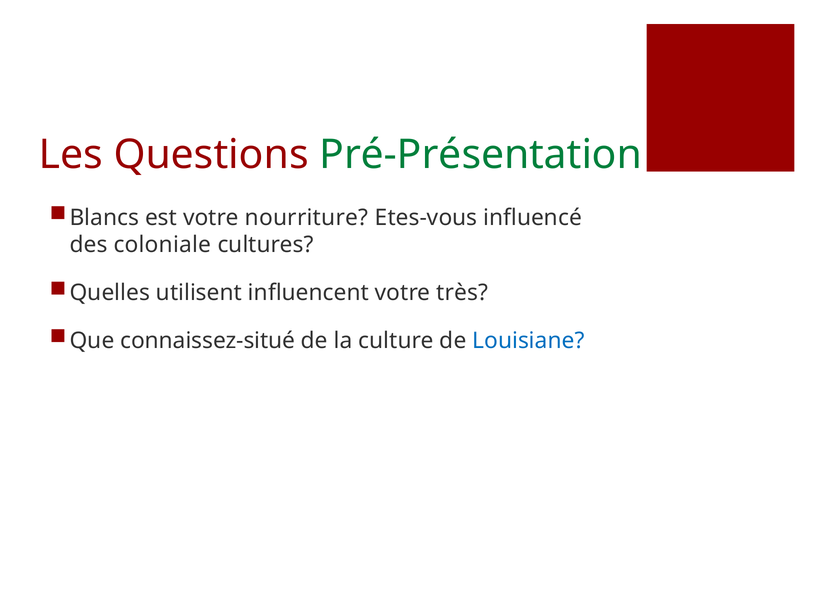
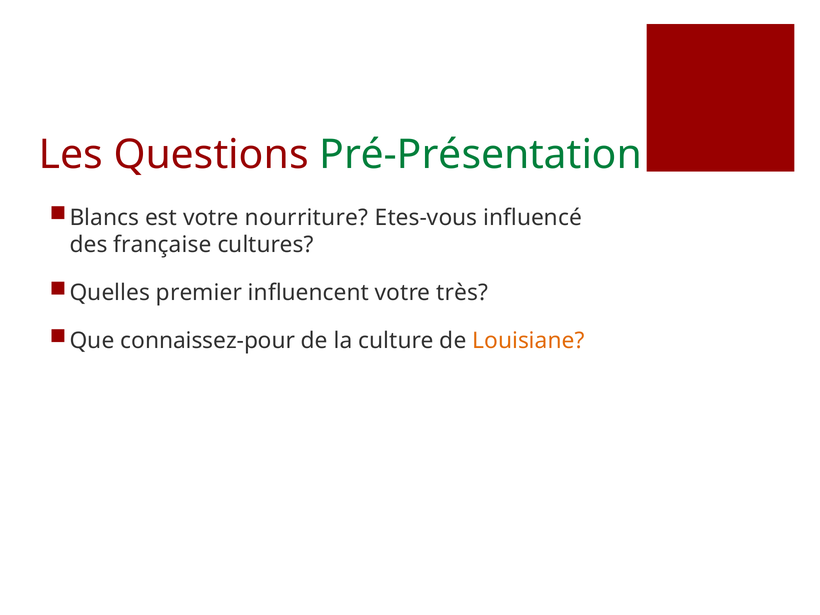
coloniale: coloniale -> française
utilisent: utilisent -> premier
connaissez-situé: connaissez-situé -> connaissez-pour
Louisiane colour: blue -> orange
